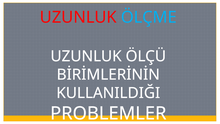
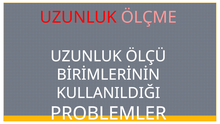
ÖLÇME colour: light blue -> pink
